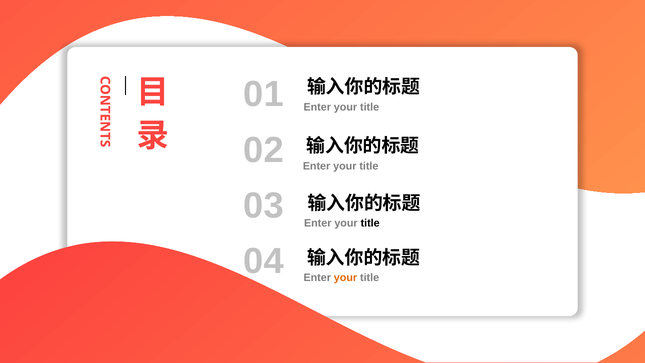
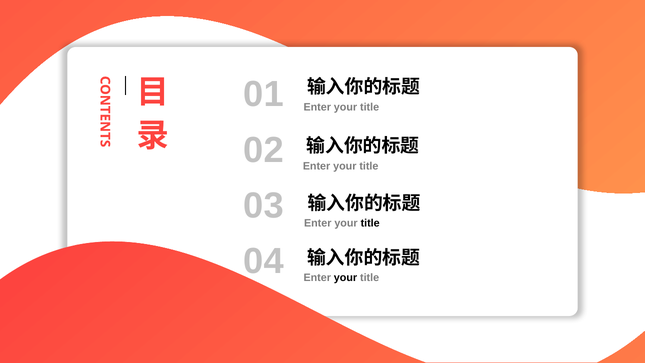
your at (345, 278) colour: orange -> black
